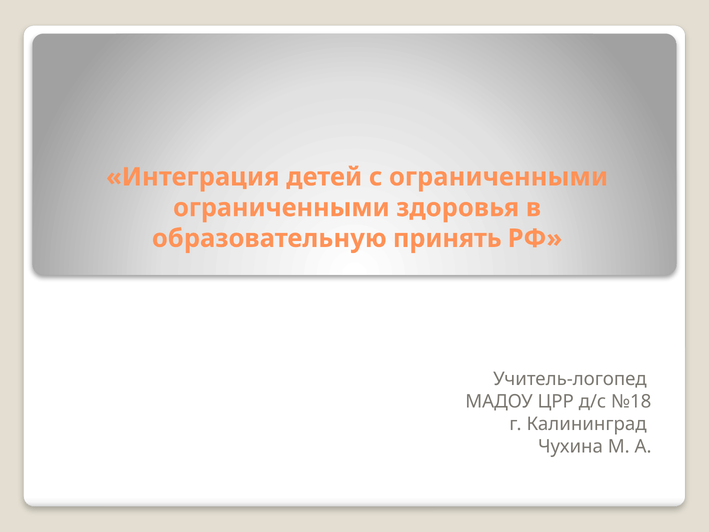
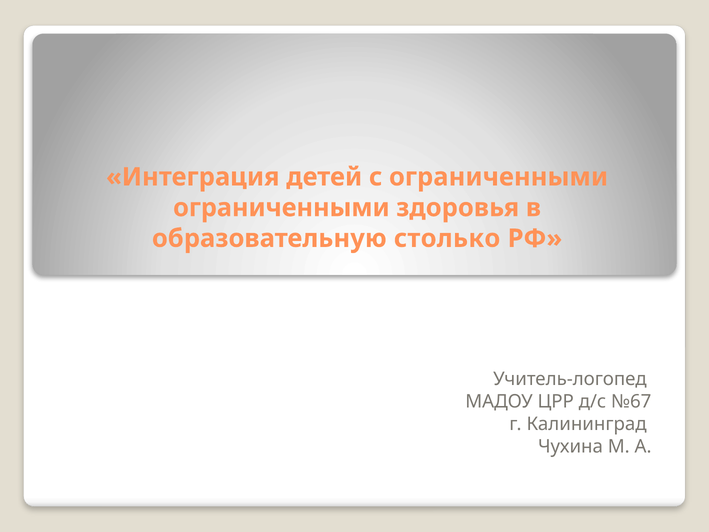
принять: принять -> столько
№18: №18 -> №67
